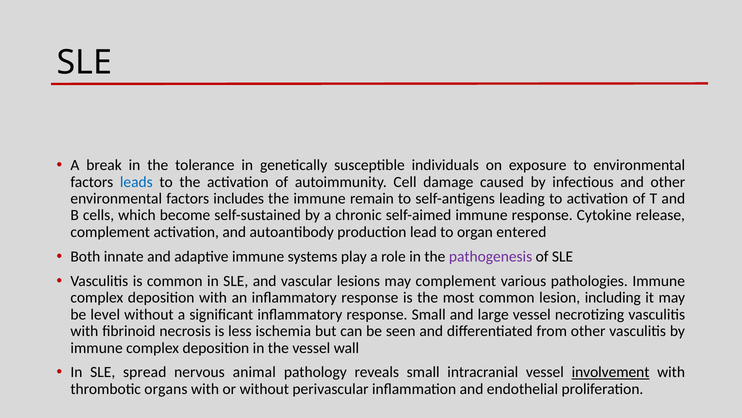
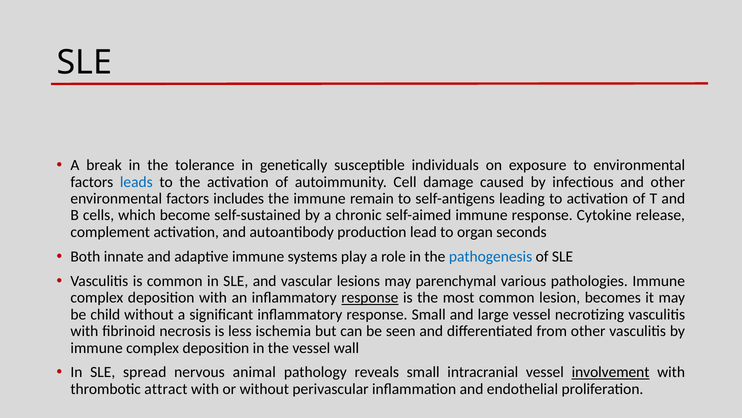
entered: entered -> seconds
pathogenesis colour: purple -> blue
may complement: complement -> parenchymal
response at (370, 297) underline: none -> present
including: including -> becomes
level: level -> child
organs: organs -> attract
